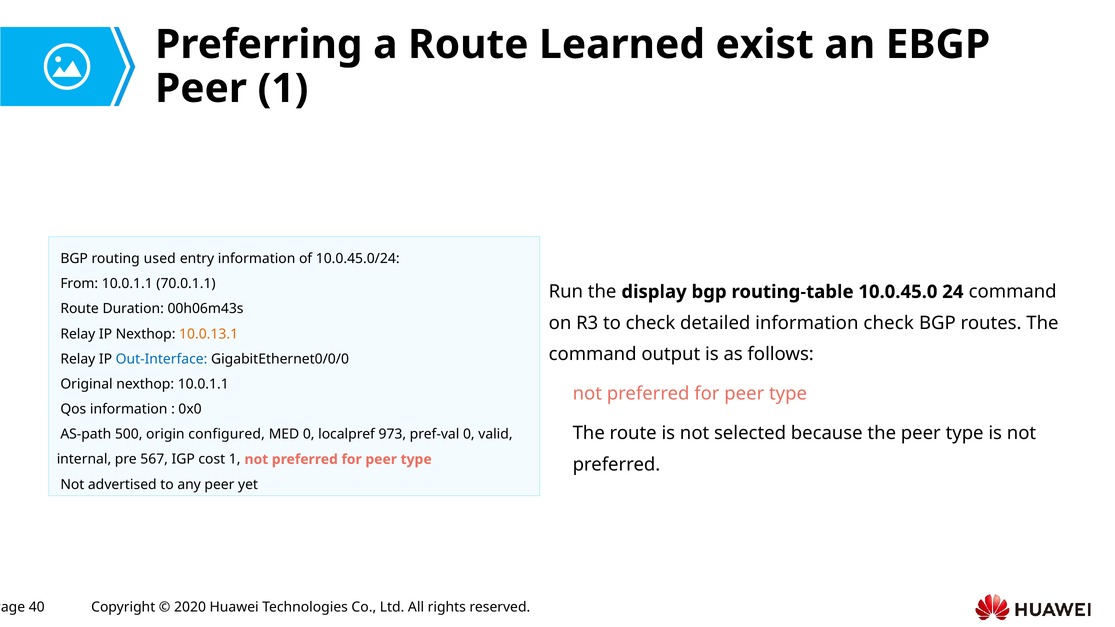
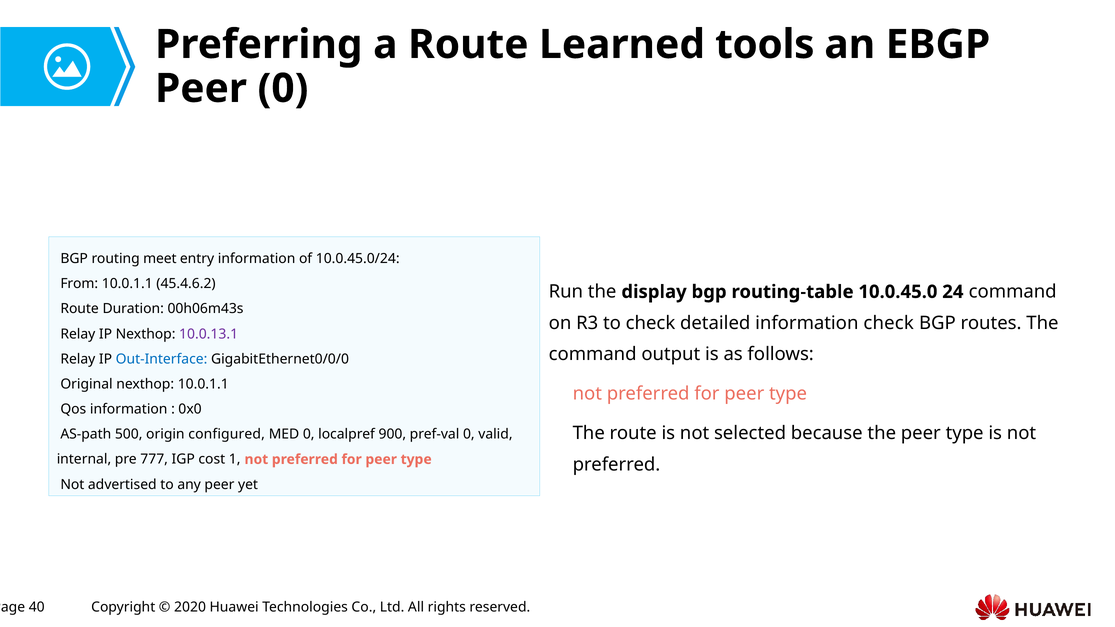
exist: exist -> tools
Peer 1: 1 -> 0
used: used -> meet
70.0.1.1: 70.0.1.1 -> 45.4.6.2
10.0.13.1 colour: orange -> purple
973: 973 -> 900
567: 567 -> 777
